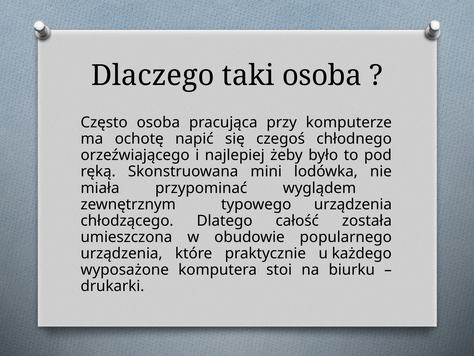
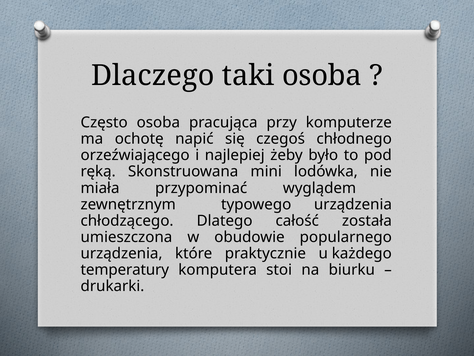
wyposażone: wyposażone -> temperatury
